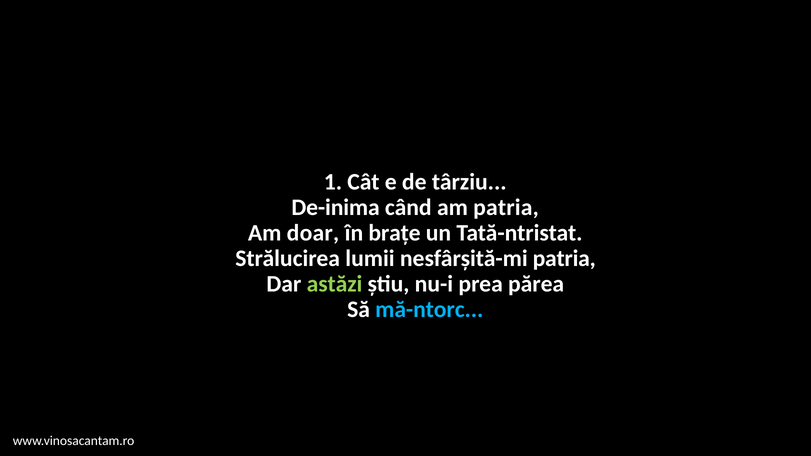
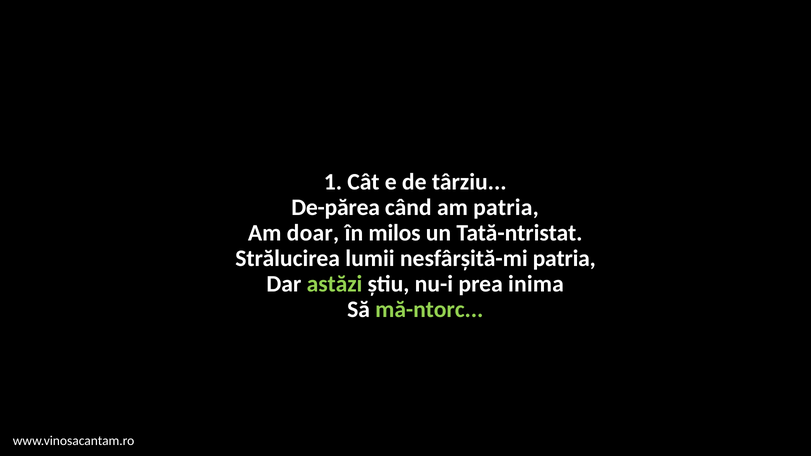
De-inima: De-inima -> De-părea
brațe: brațe -> milos
părea: părea -> inima
mă-ntorc colour: light blue -> light green
